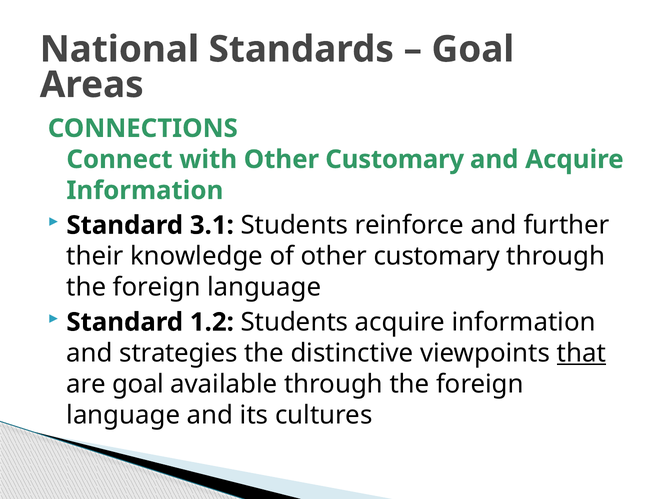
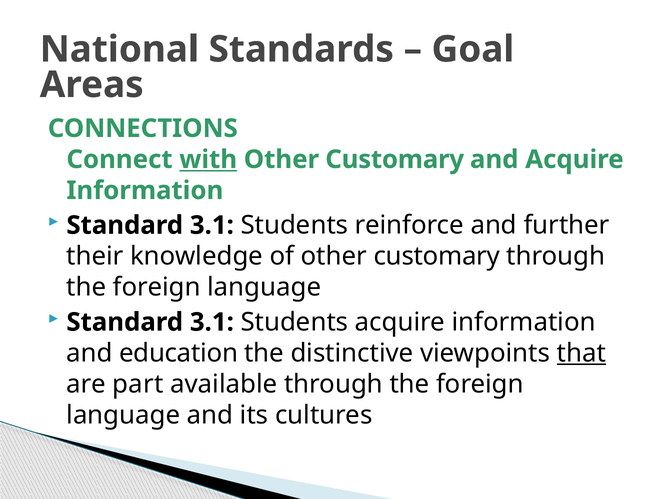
with underline: none -> present
1.2 at (212, 322): 1.2 -> 3.1
strategies: strategies -> education
are goal: goal -> part
